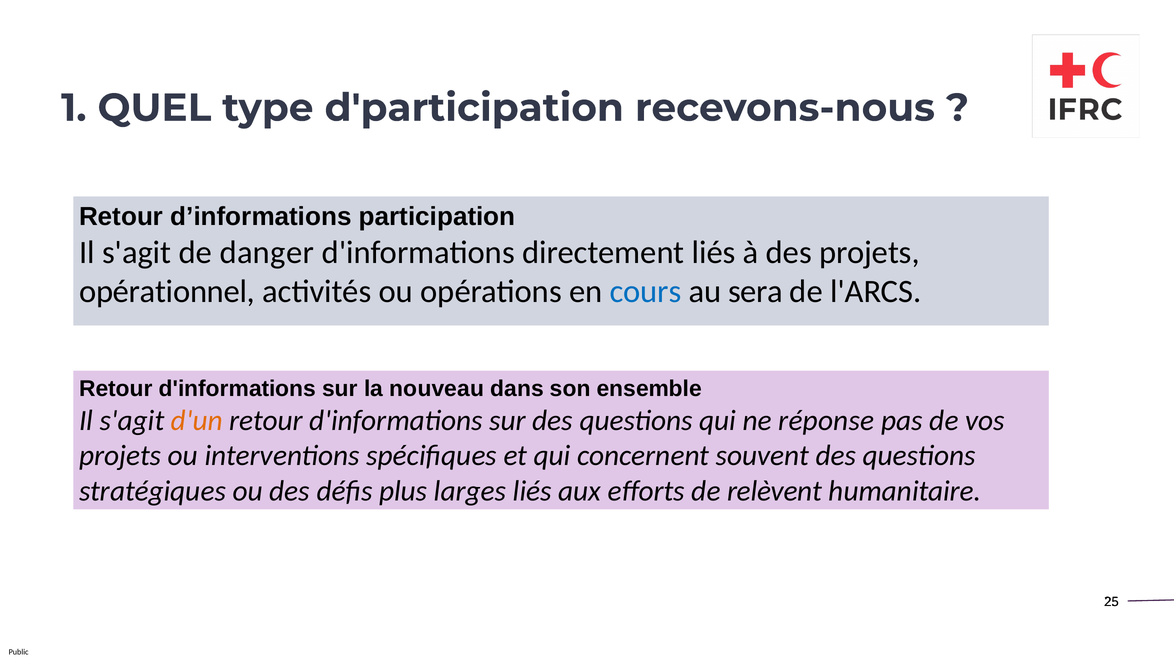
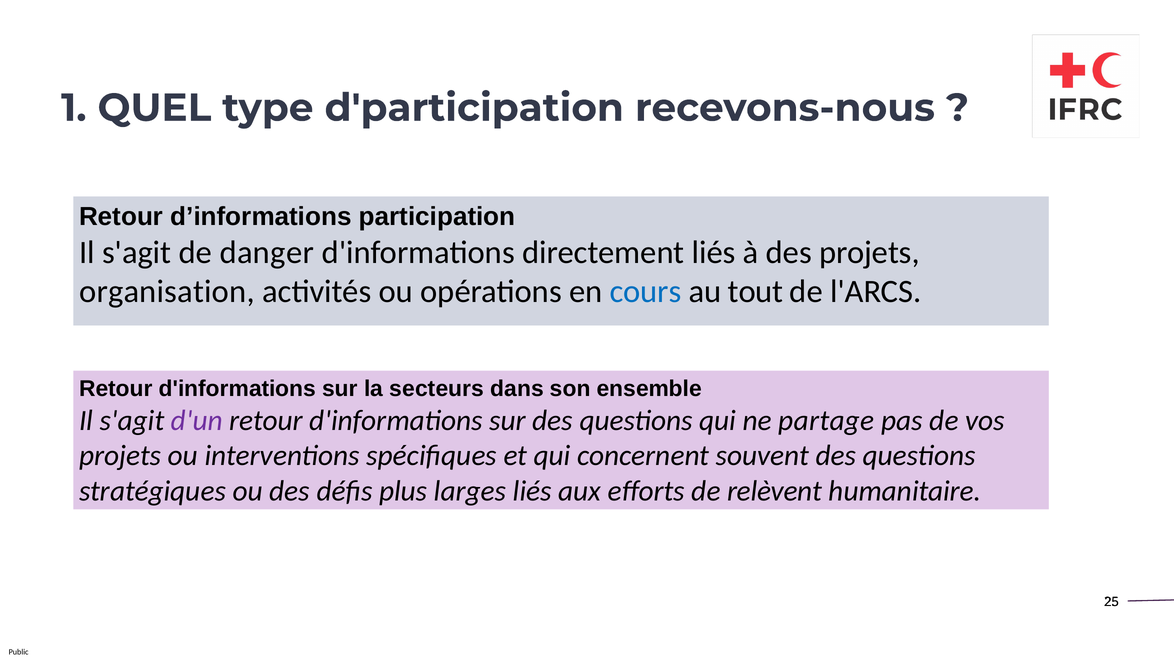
opérationnel: opérationnel -> organisation
sera: sera -> tout
nouveau: nouveau -> secteurs
d'un colour: orange -> purple
réponse: réponse -> partage
